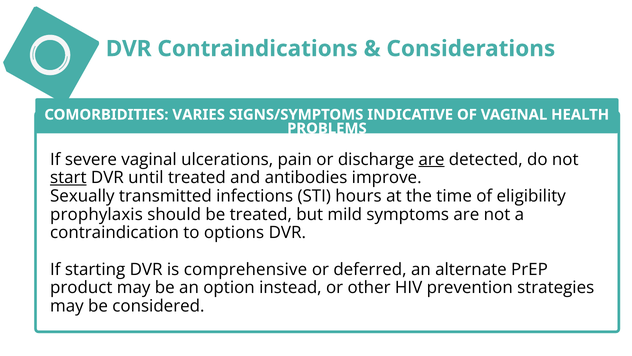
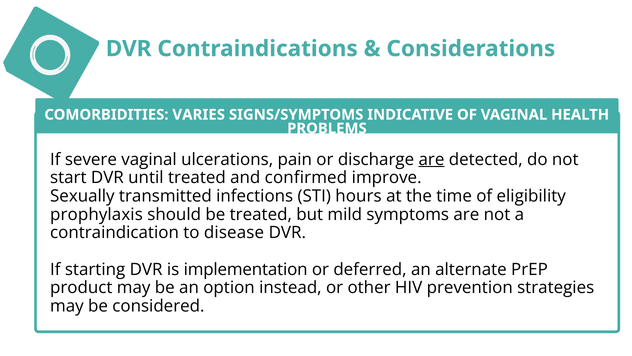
start underline: present -> none
antibodies: antibodies -> confirmed
options: options -> disease
comprehensive: comprehensive -> implementation
